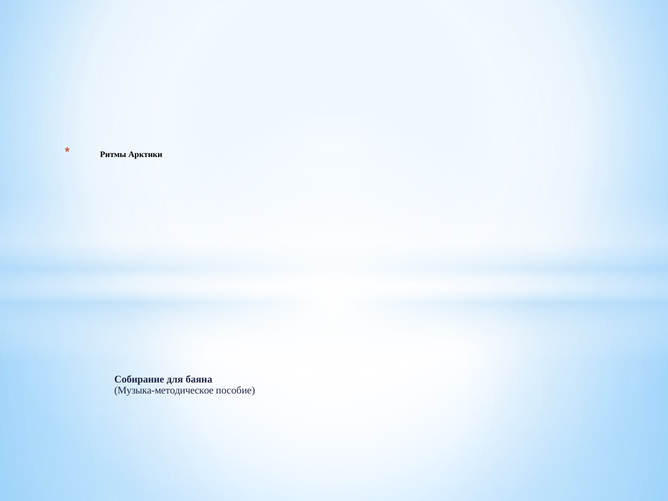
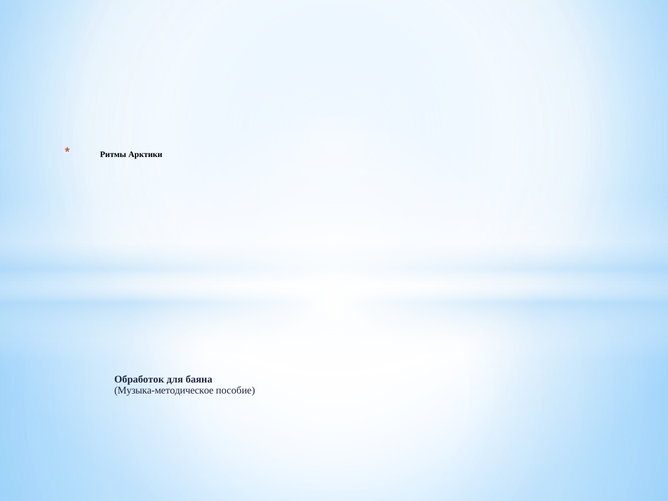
Собирание: Собирание -> Обработок
